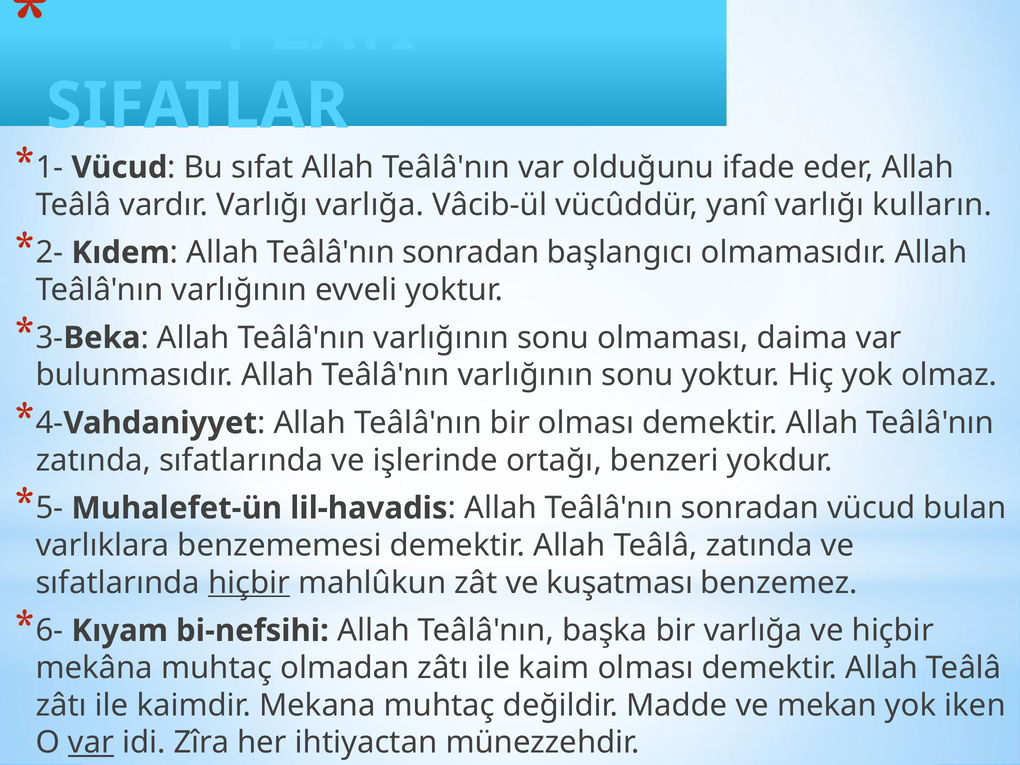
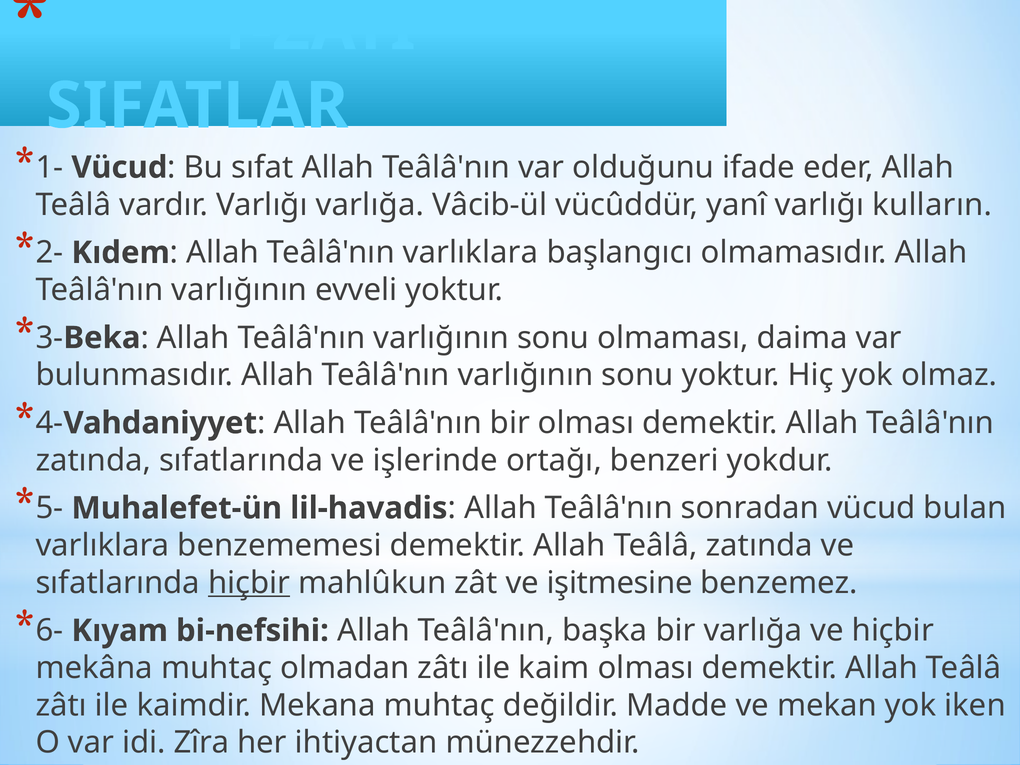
sonradan at (471, 253): sonradan -> varlıklara
kuşatması: kuşatması -> işitmesine
var at (91, 743) underline: present -> none
